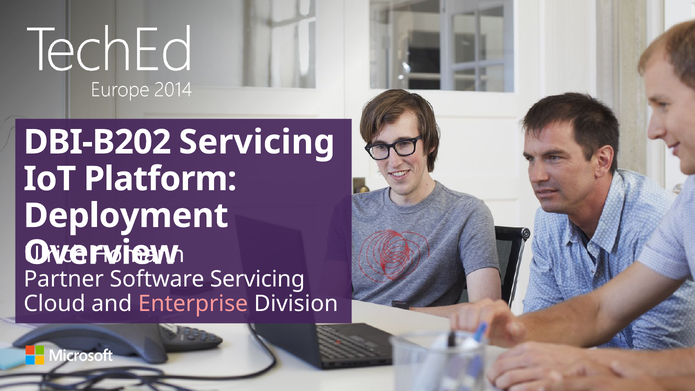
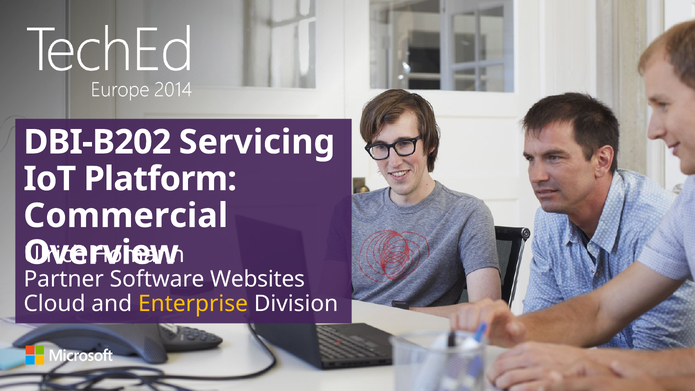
Deployment: Deployment -> Commercial
Software Servicing: Servicing -> Websites
Enterprise colour: pink -> yellow
